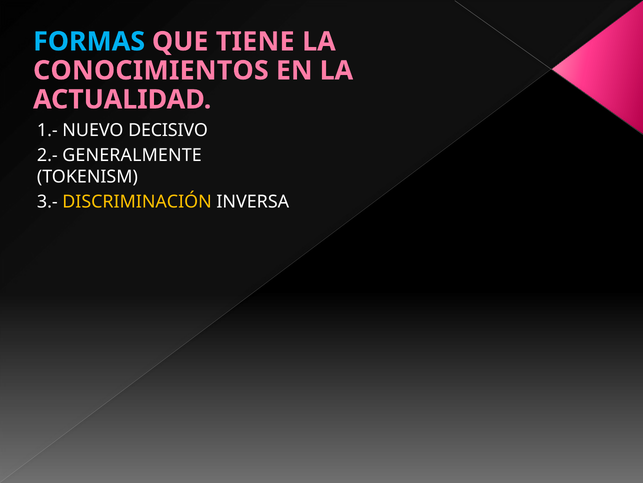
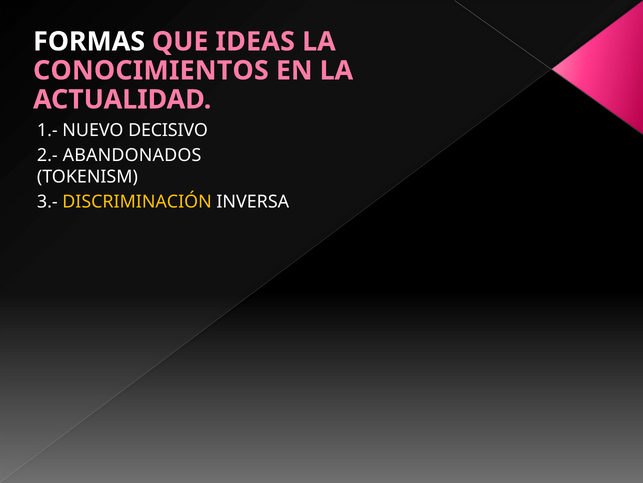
FORMAS colour: light blue -> white
TIENE: TIENE -> IDEAS
GENERALMENTE: GENERALMENTE -> ABANDONADOS
